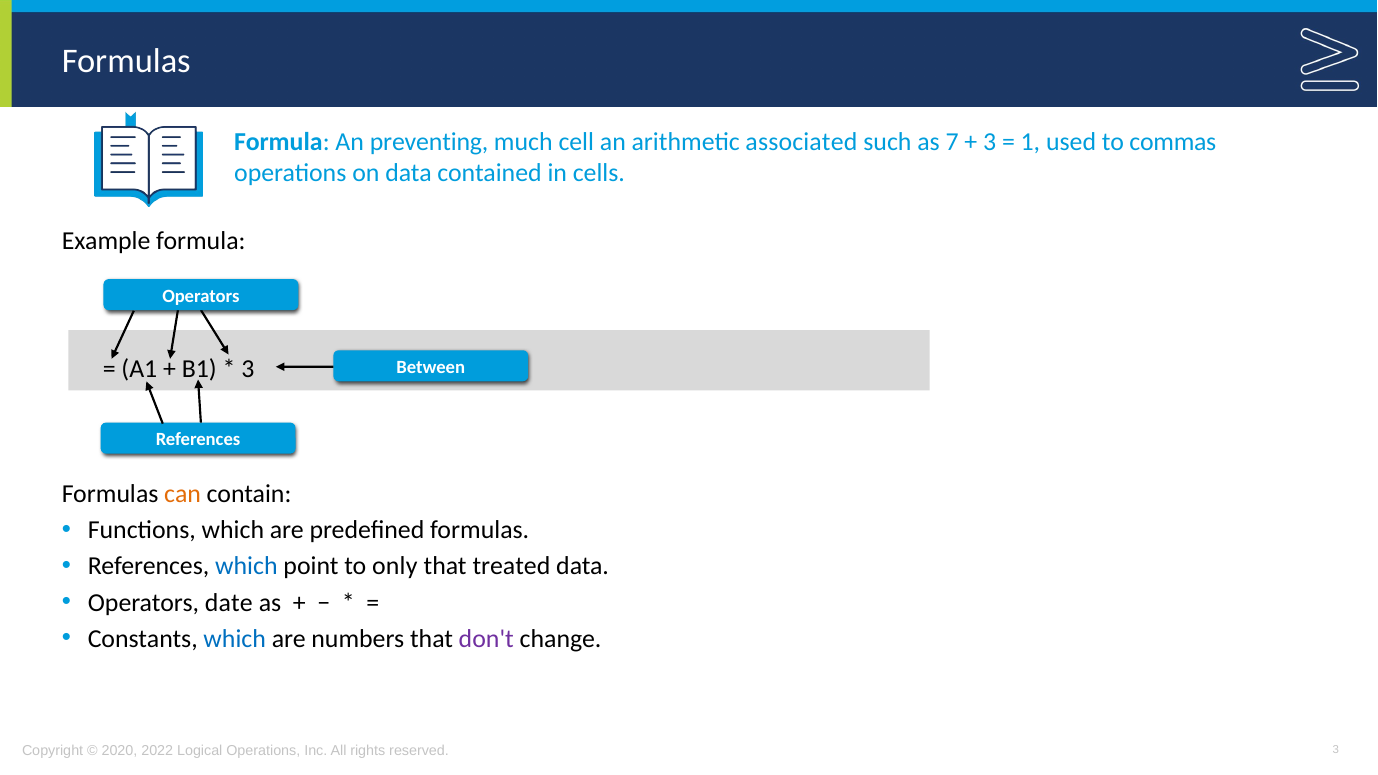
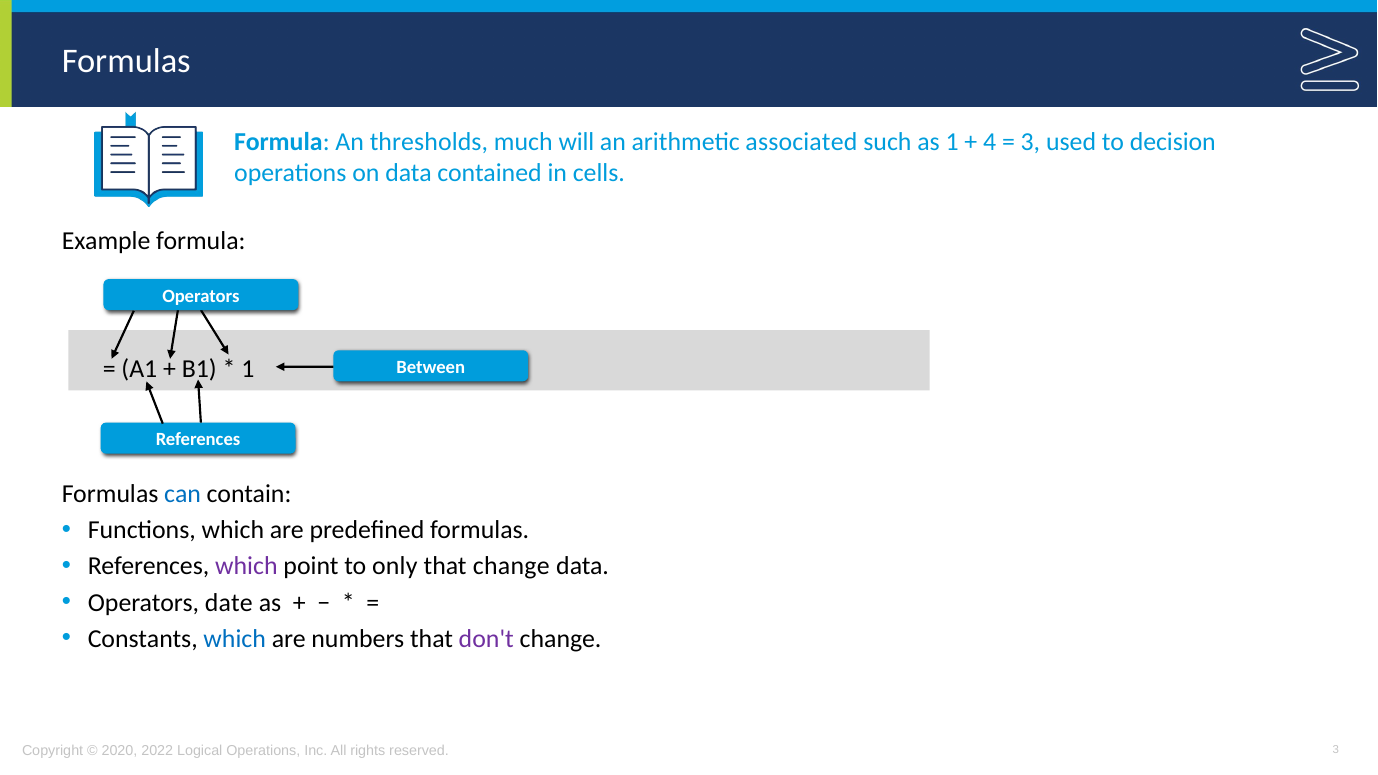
preventing: preventing -> thresholds
cell: cell -> will
as 7: 7 -> 1
3 at (990, 142): 3 -> 4
1 at (1030, 142): 1 -> 3
commas: commas -> decision
3 at (248, 369): 3 -> 1
can colour: orange -> blue
which at (246, 566) colour: blue -> purple
that treated: treated -> change
